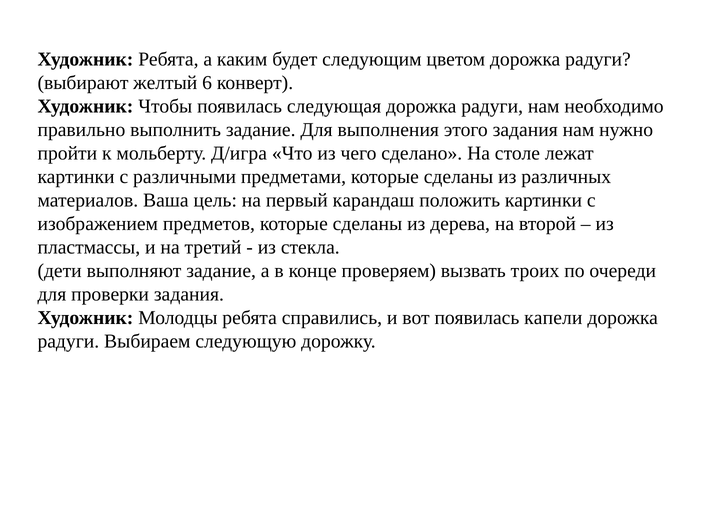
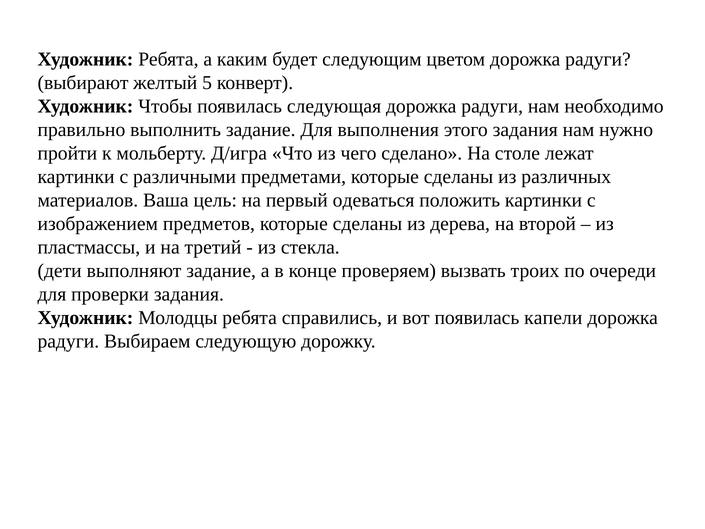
6: 6 -> 5
карандаш: карандаш -> одеваться
